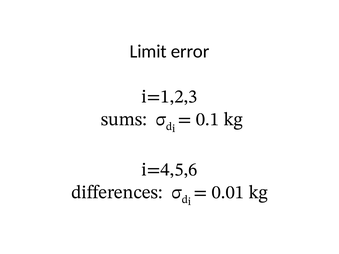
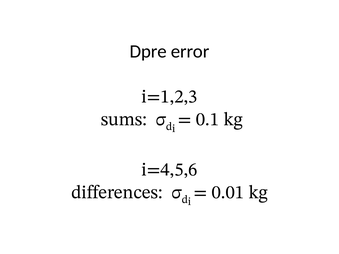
Limit: Limit -> Dpre
